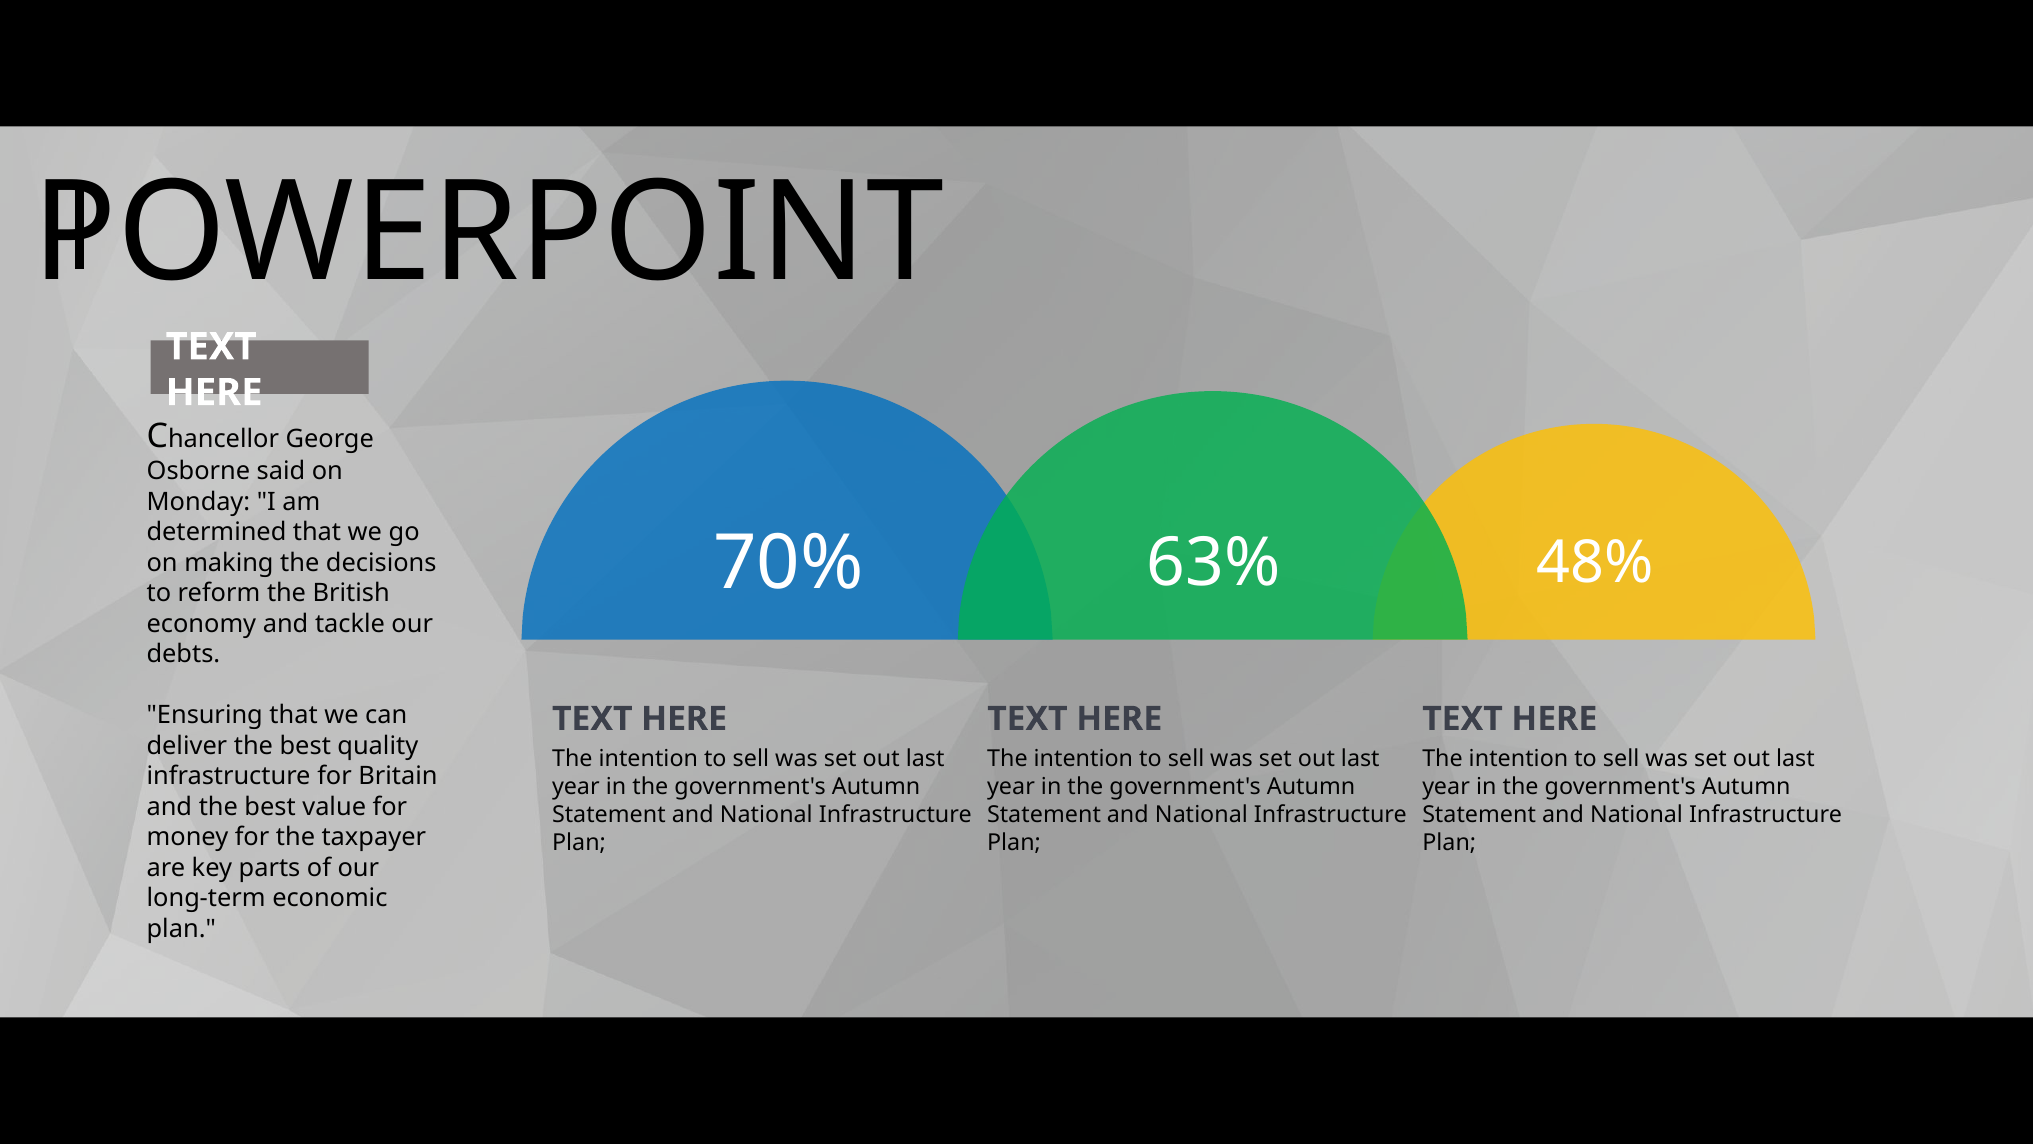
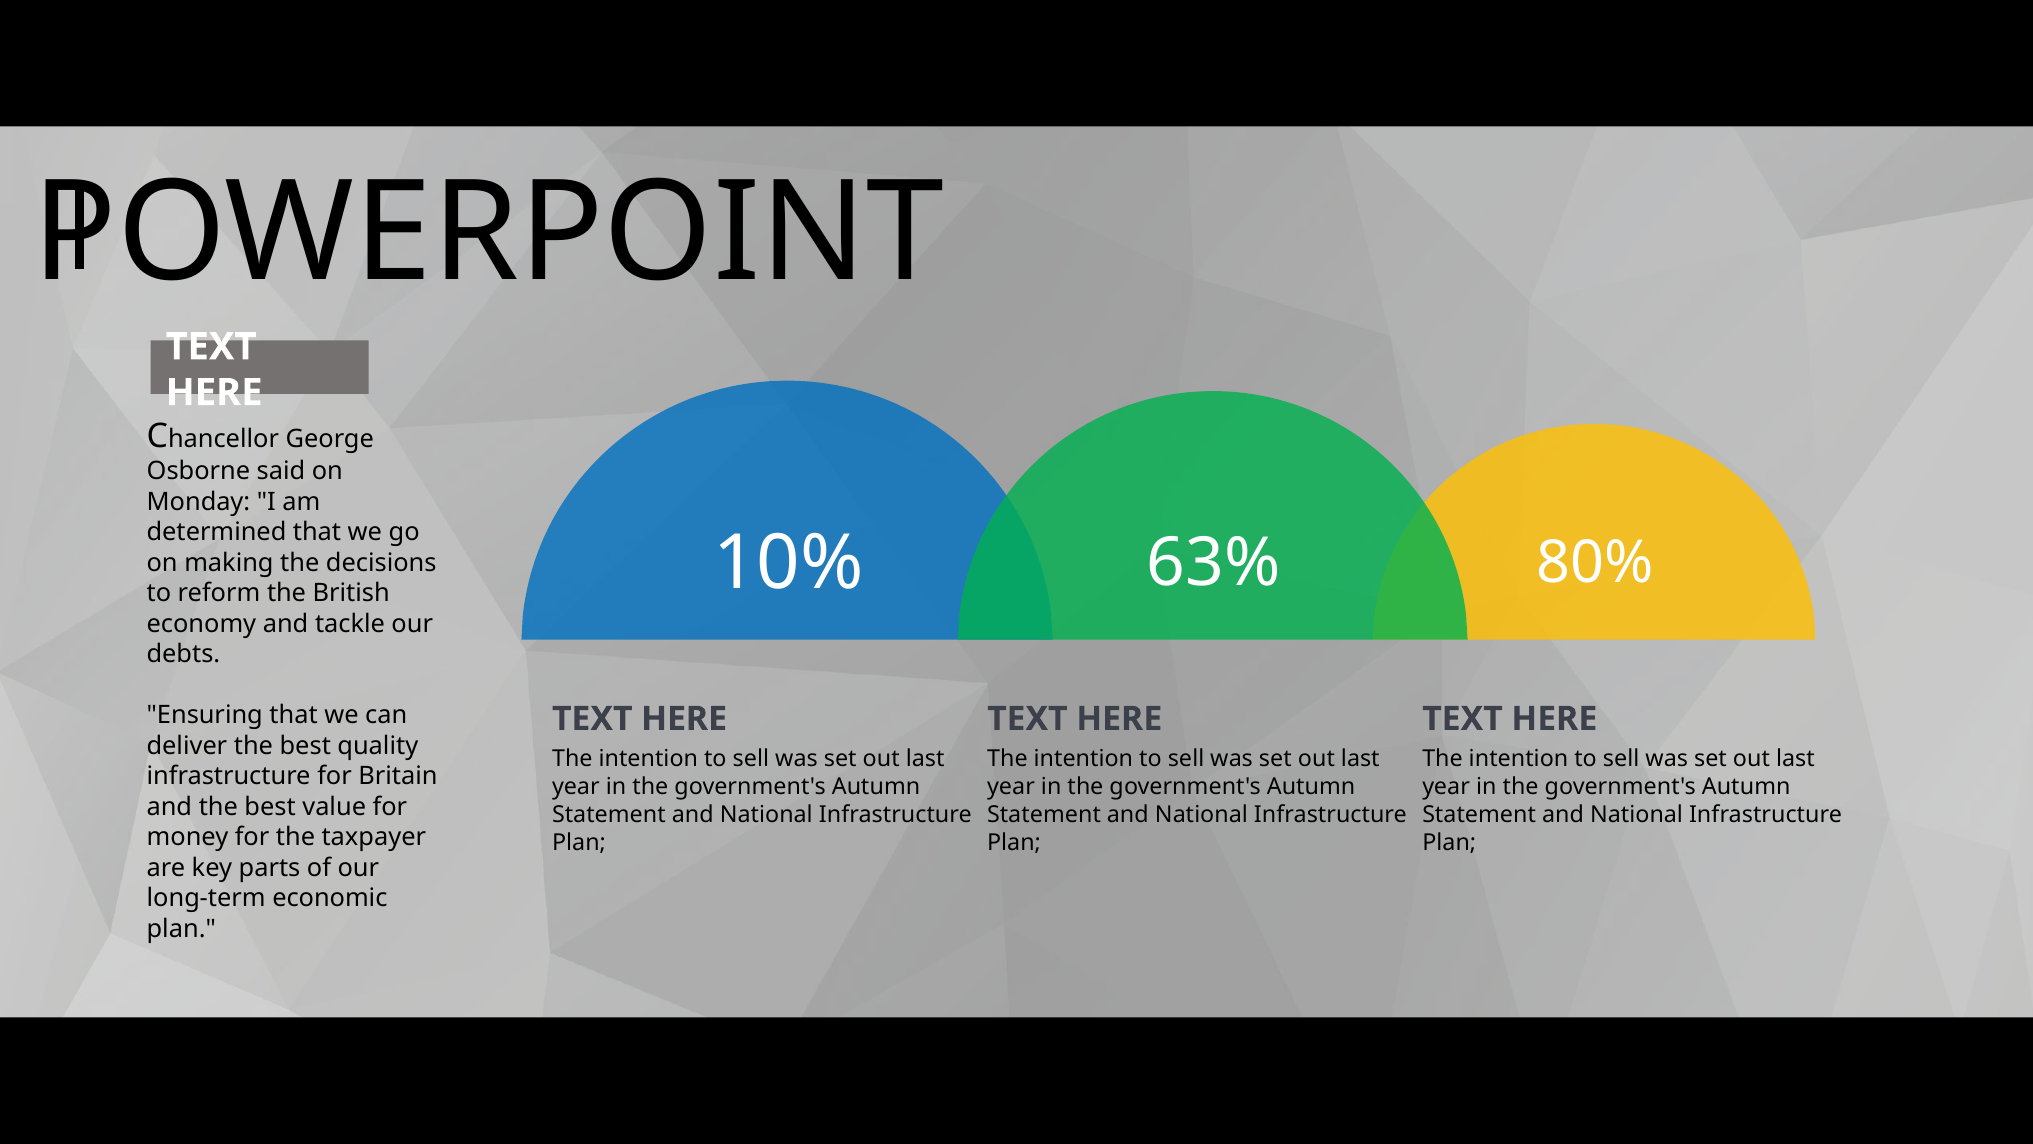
70%: 70% -> 10%
48%: 48% -> 80%
